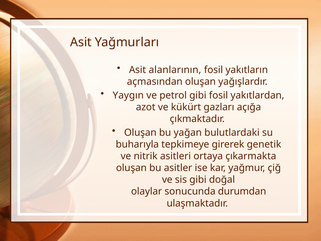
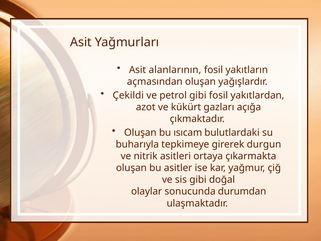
Yaygın: Yaygın -> Çekildi
yağan: yağan -> ısıcam
genetik: genetik -> durgun
